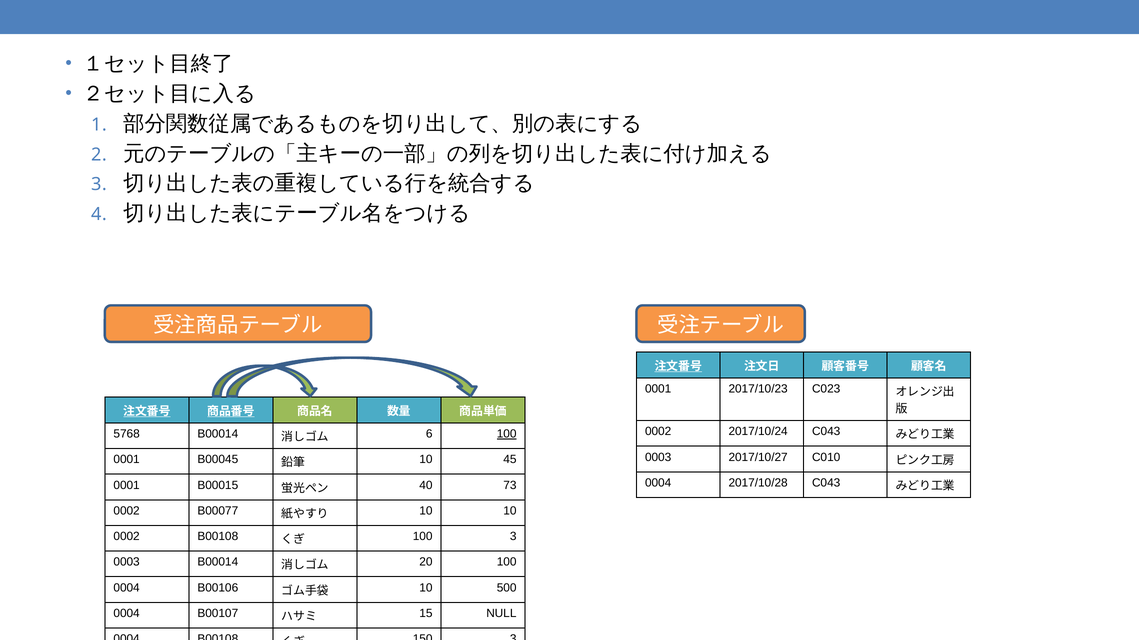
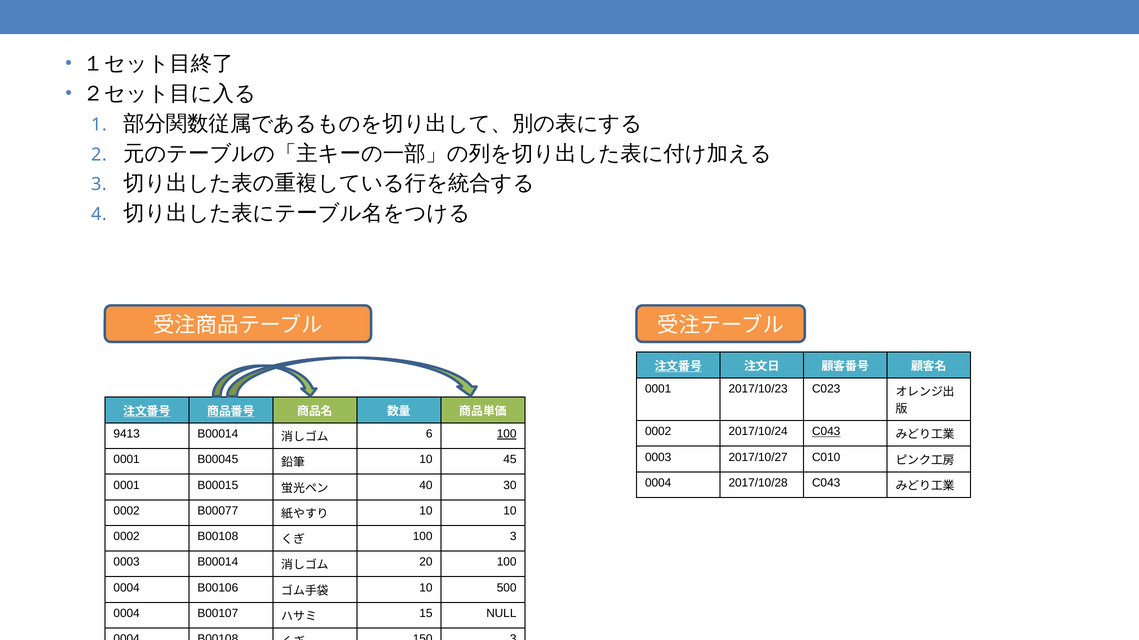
C043 at (826, 432) underline: none -> present
5768: 5768 -> 9413
73: 73 -> 30
